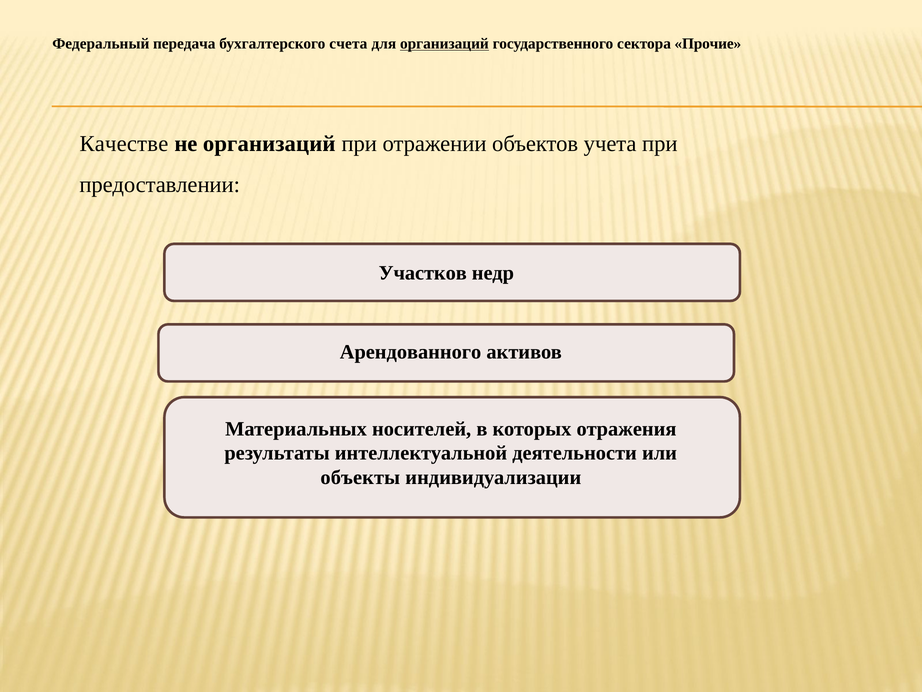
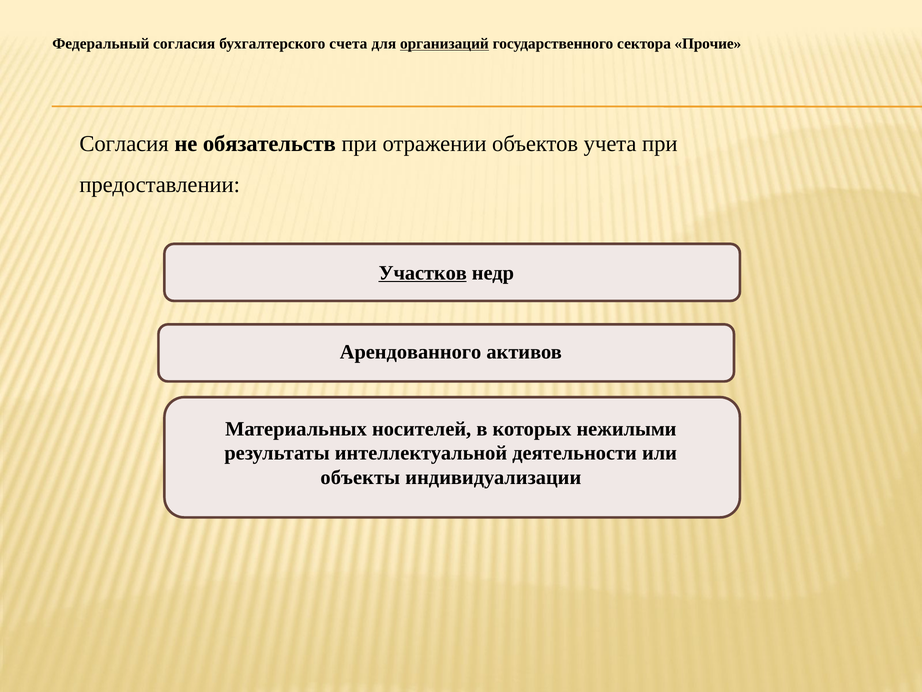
Федеральный передача: передача -> согласия
Качестве at (124, 144): Качестве -> Согласия
не организаций: организаций -> обязательств
Участков underline: none -> present
отражения: отражения -> нежилыми
